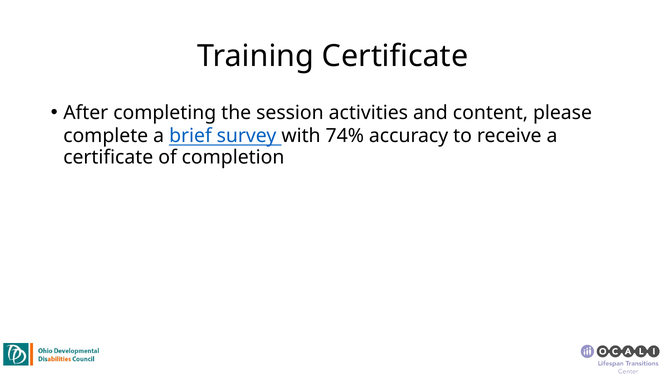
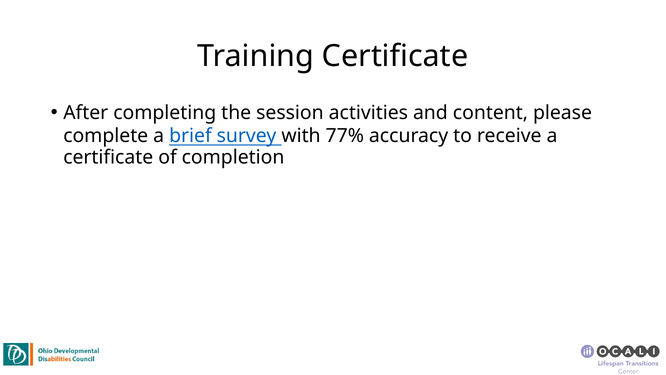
74%: 74% -> 77%
